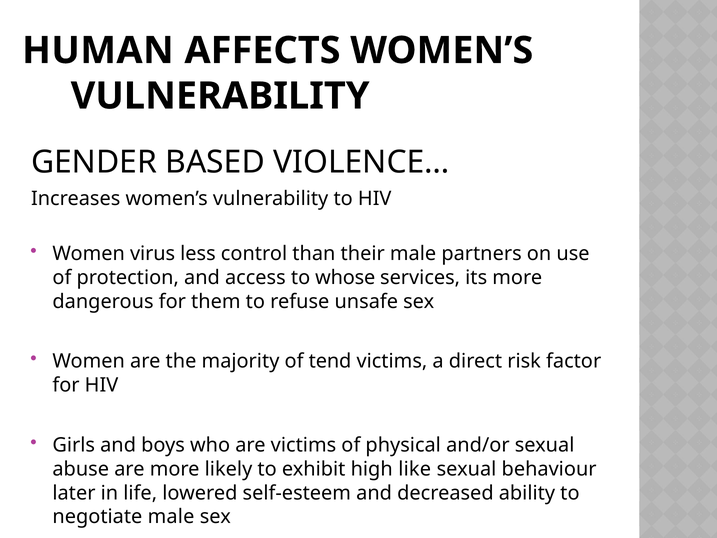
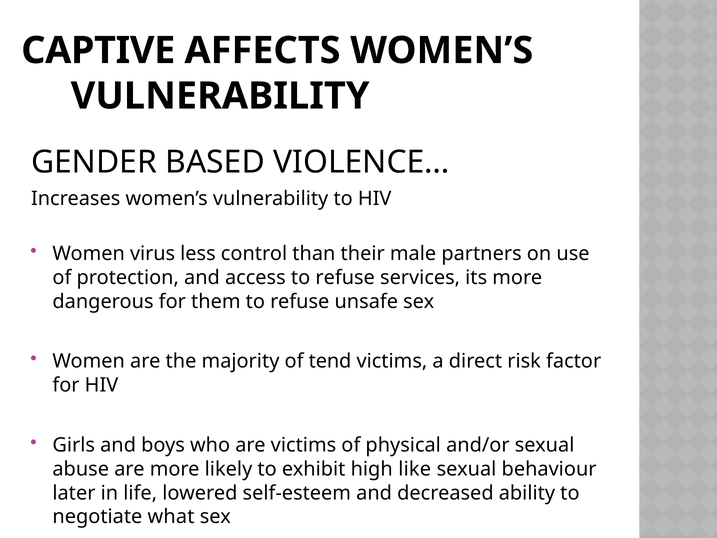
HUMAN: HUMAN -> CAPTIVE
access to whose: whose -> refuse
negotiate male: male -> what
